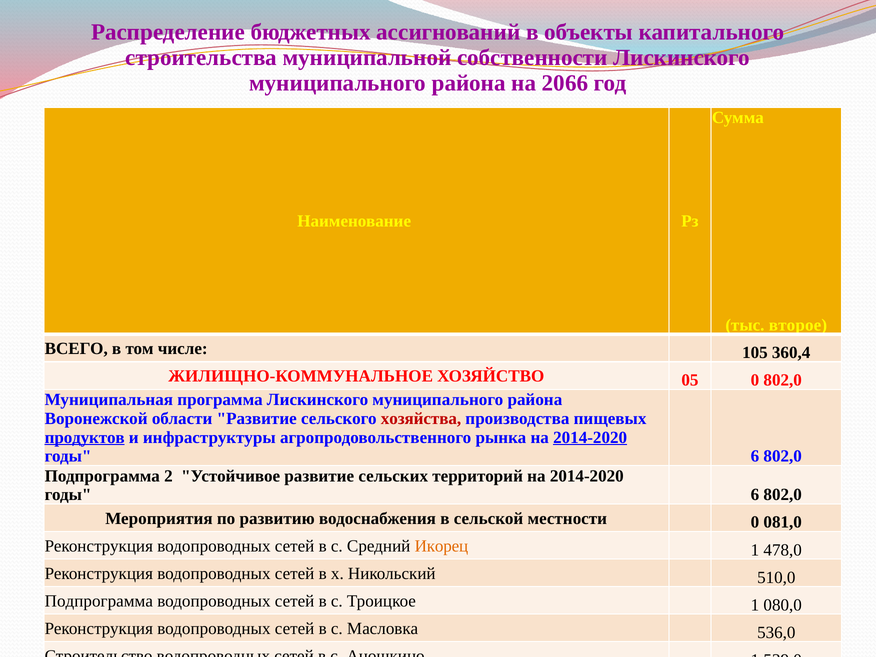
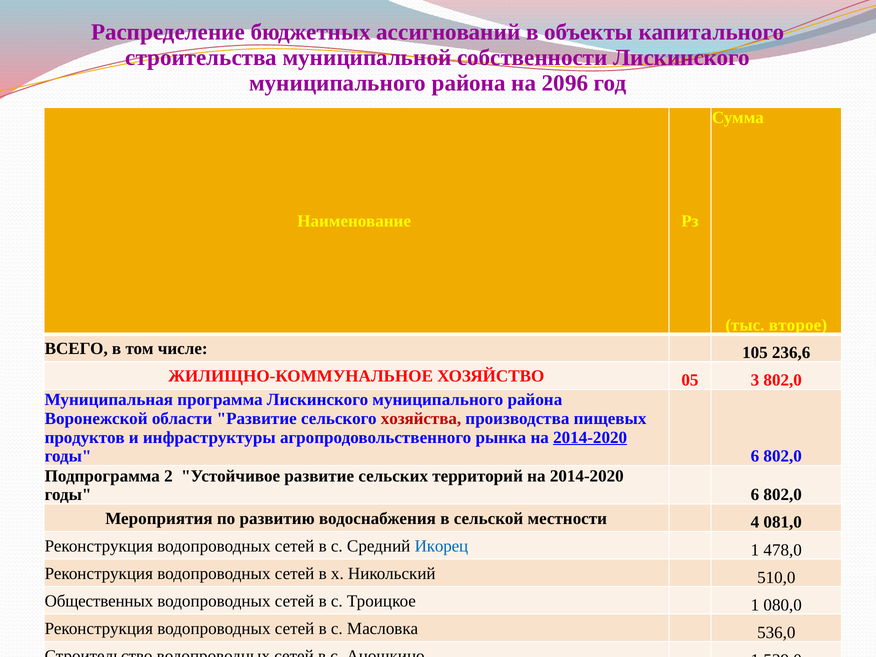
2066: 2066 -> 2096
360,4: 360,4 -> 236,6
05 0: 0 -> 3
продуктов underline: present -> none
местности 0: 0 -> 4
Икорец at (441, 546) colour: orange -> blue
Подпрограмма at (99, 601): Подпрограмма -> Общественных
